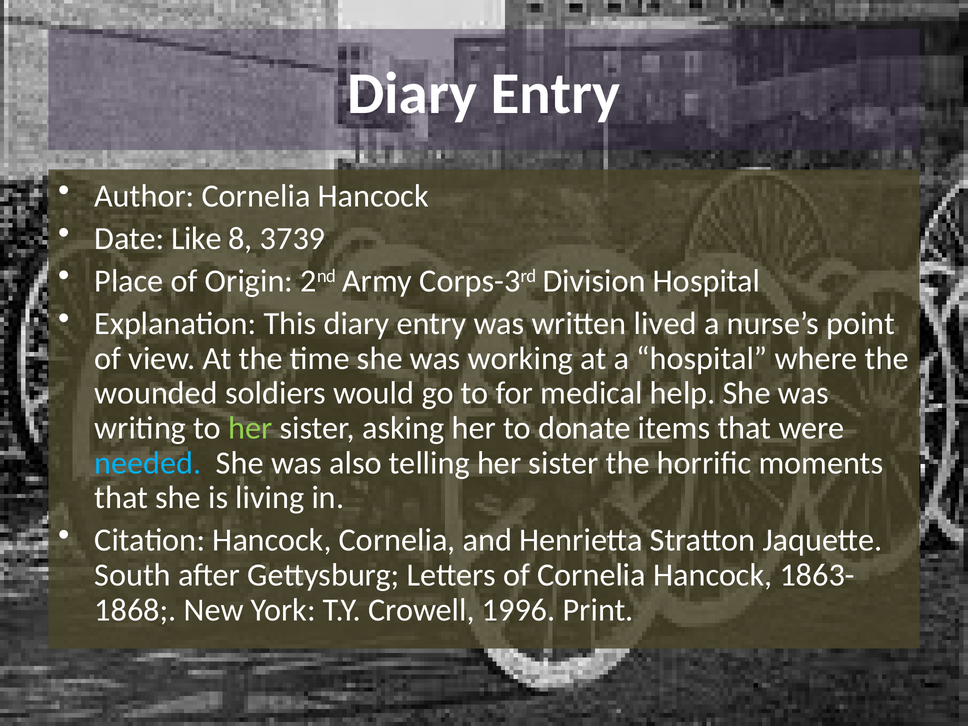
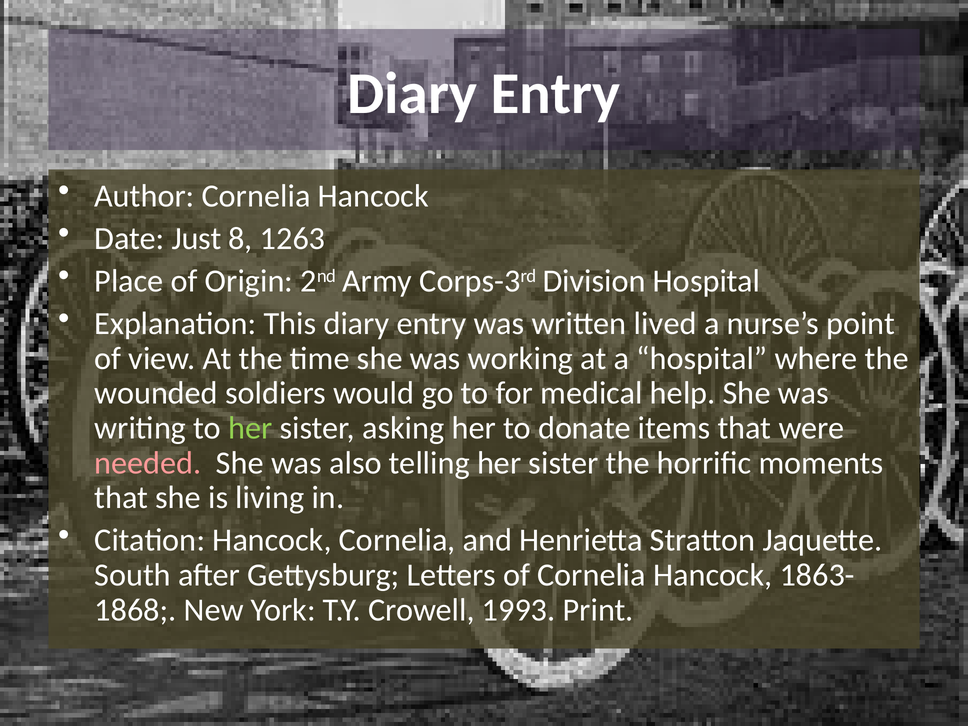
Like: Like -> Just
3739: 3739 -> 1263
needed colour: light blue -> pink
1996: 1996 -> 1993
